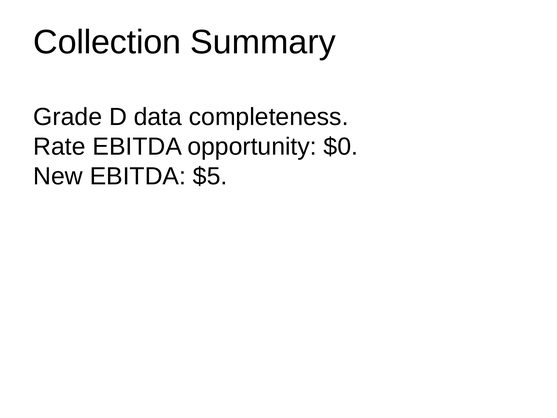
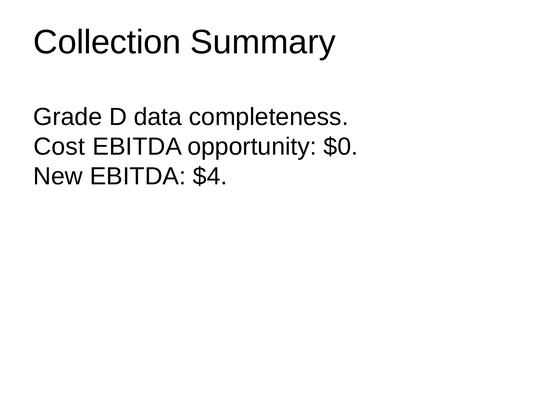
Rate: Rate -> Cost
$5: $5 -> $4
